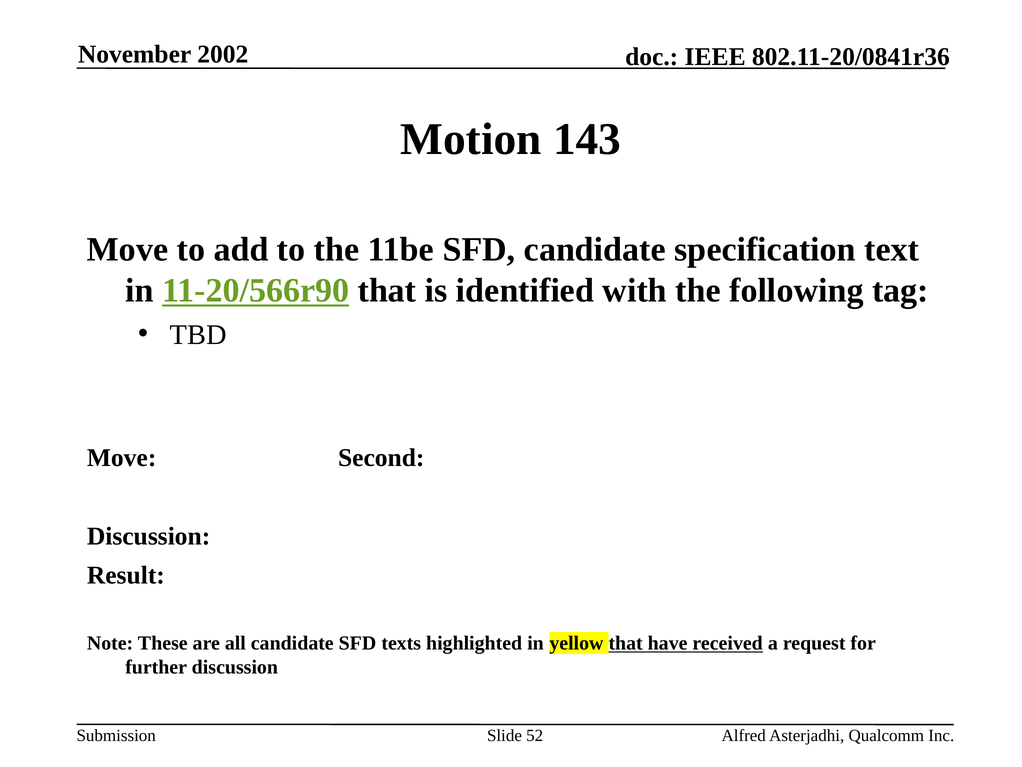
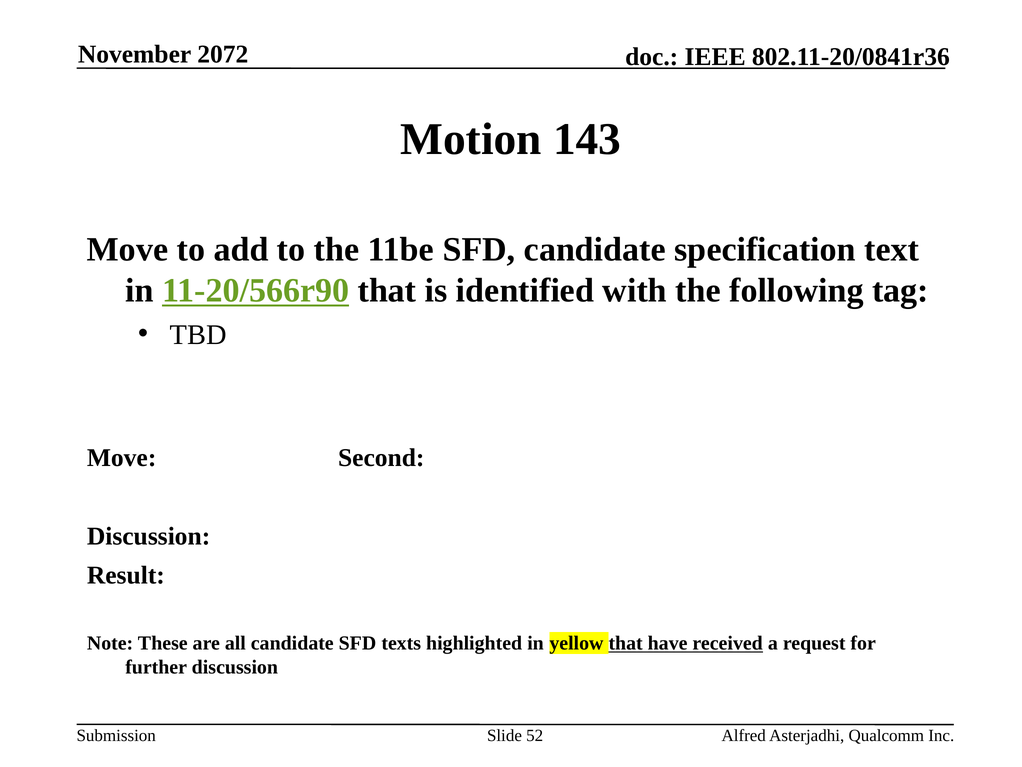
2002: 2002 -> 2072
